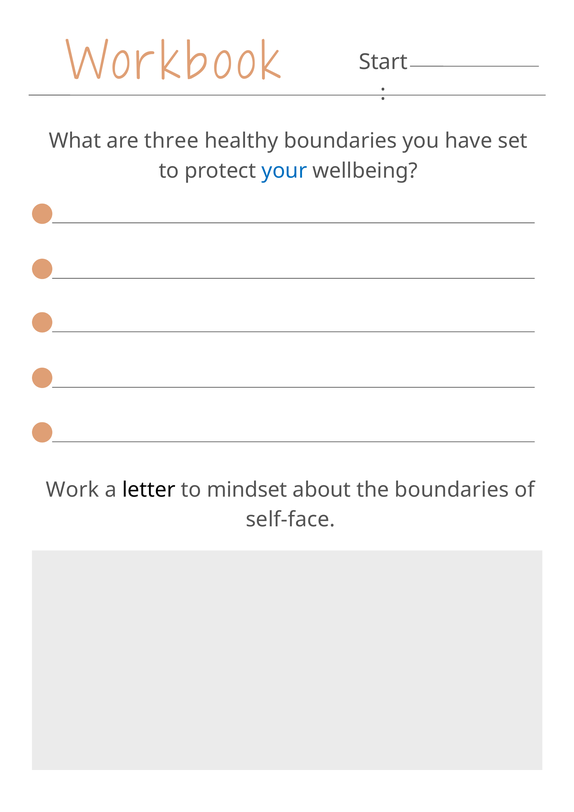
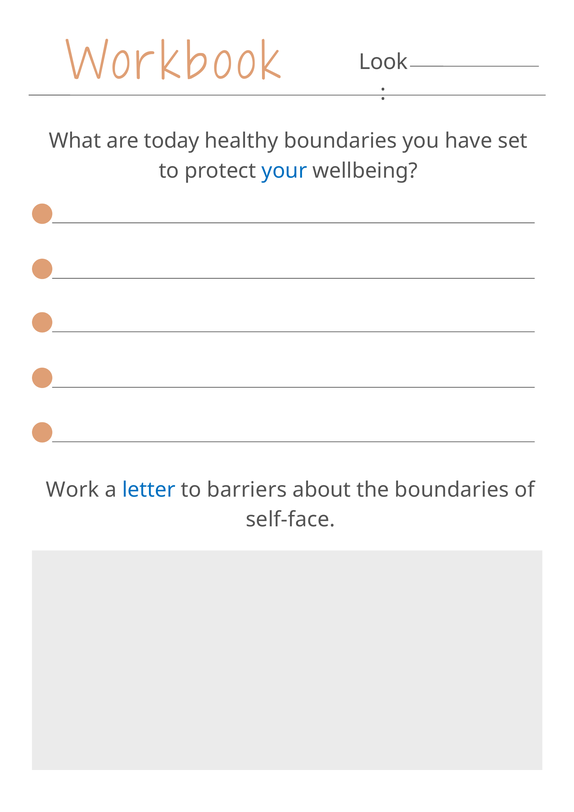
Start: Start -> Look
three: three -> today
letter colour: black -> blue
mindset: mindset -> barriers
